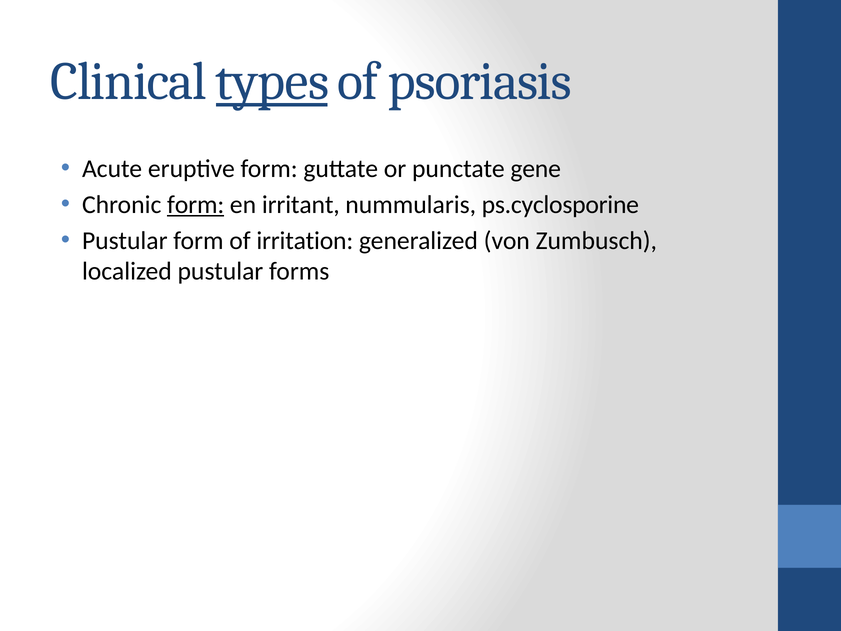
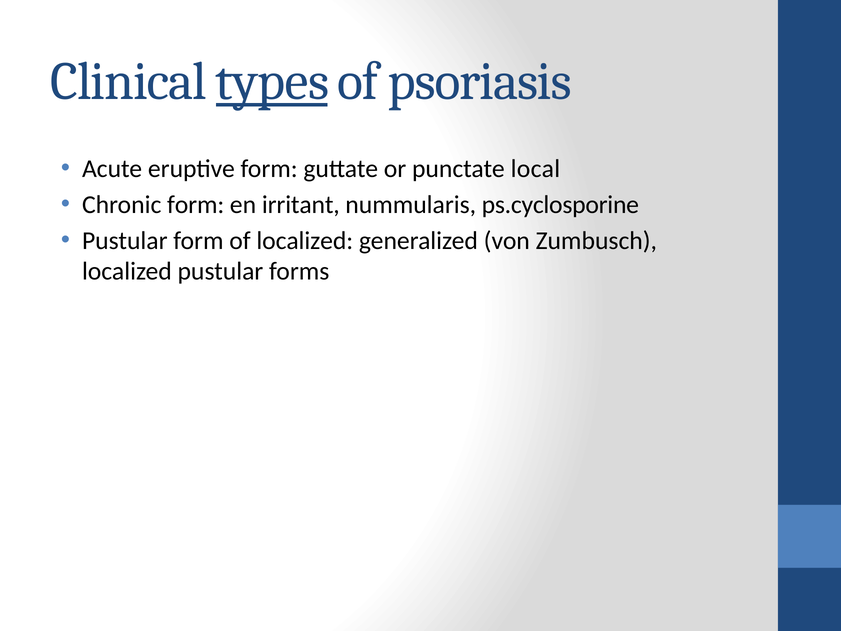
gene: gene -> local
form at (196, 205) underline: present -> none
of irritation: irritation -> localized
